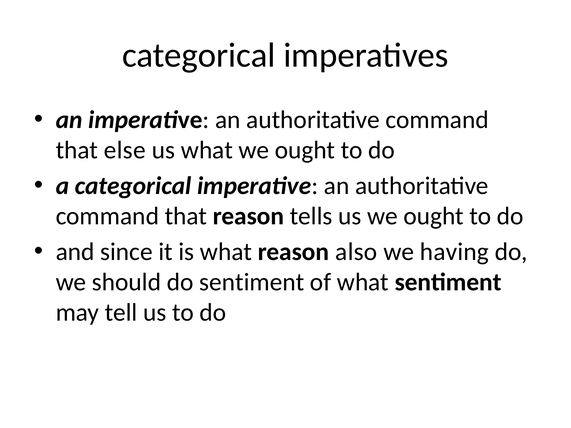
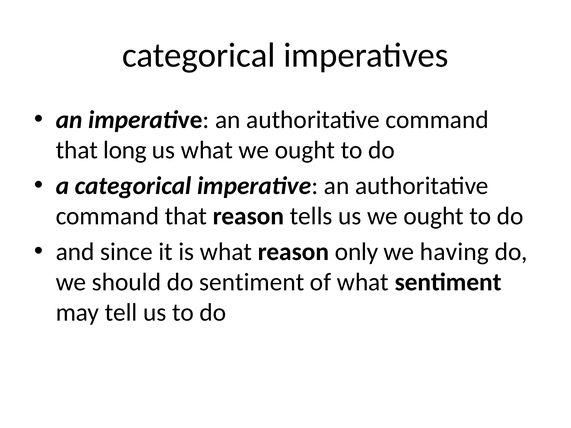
else: else -> long
also: also -> only
